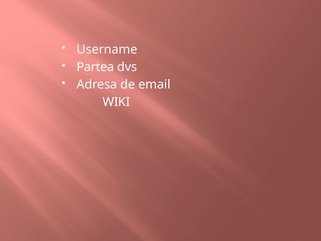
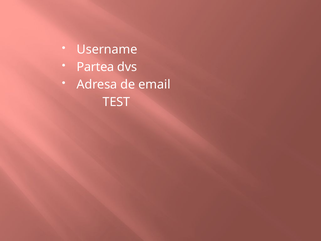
WIKI: WIKI -> TEST
